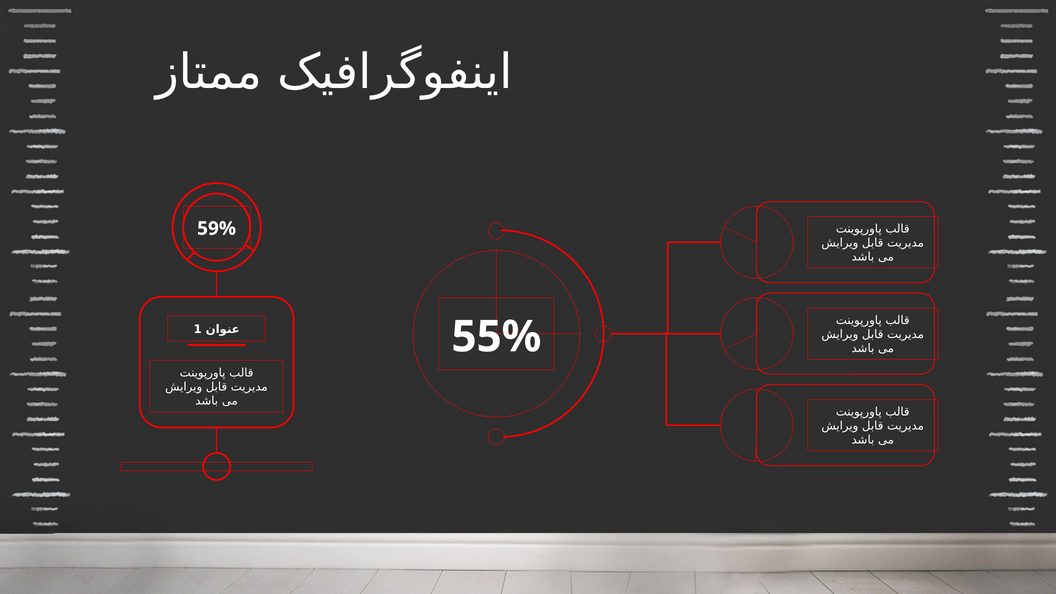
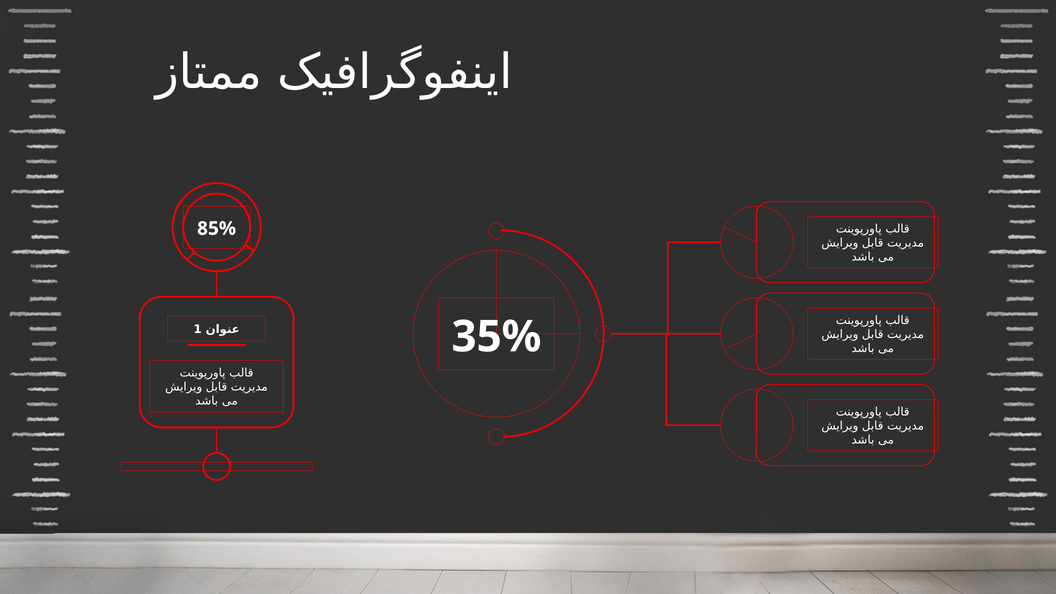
59%: 59% -> 85%
55%: 55% -> 35%
